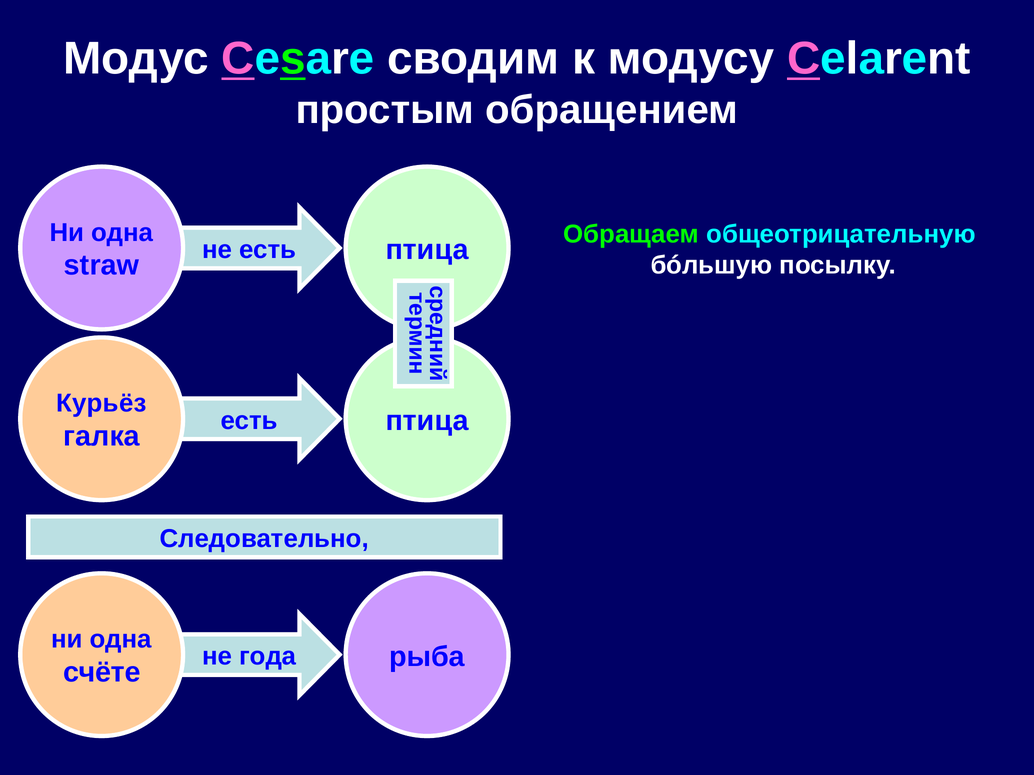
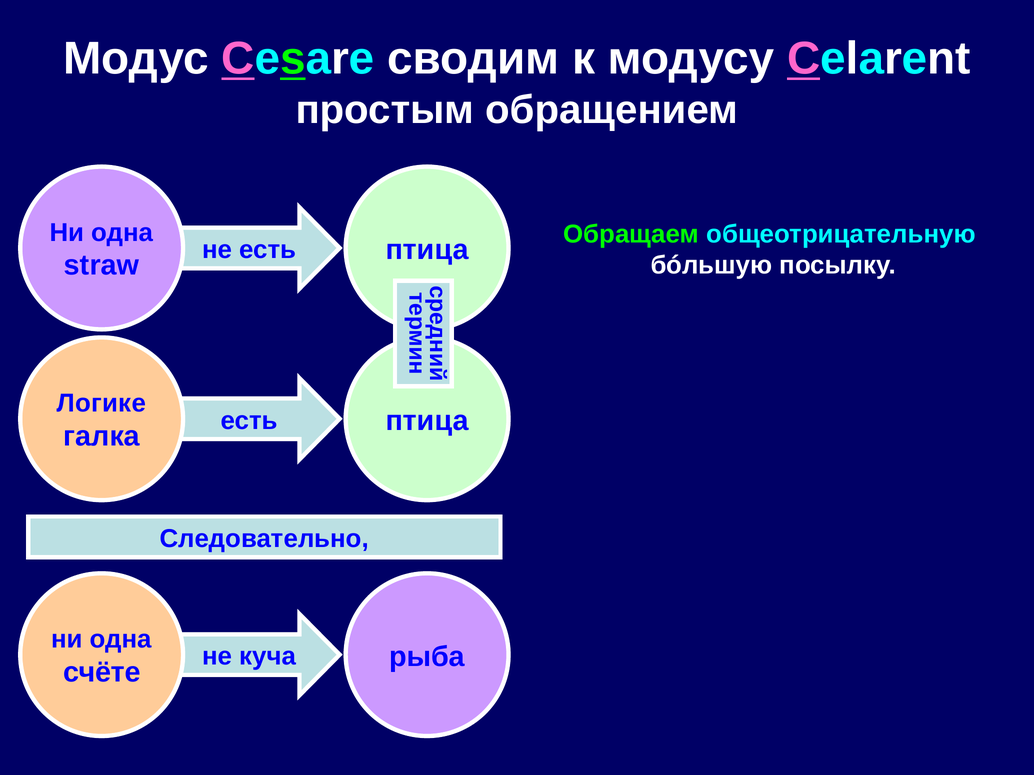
Курьёз: Курьёз -> Логике
года: года -> куча
